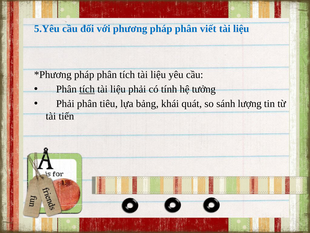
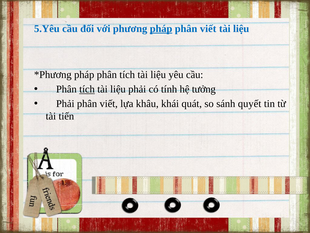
pháp at (161, 29) underline: none -> present
Phải phân tiêu: tiêu -> viết
bảng: bảng -> khâu
lượng: lượng -> quyết
